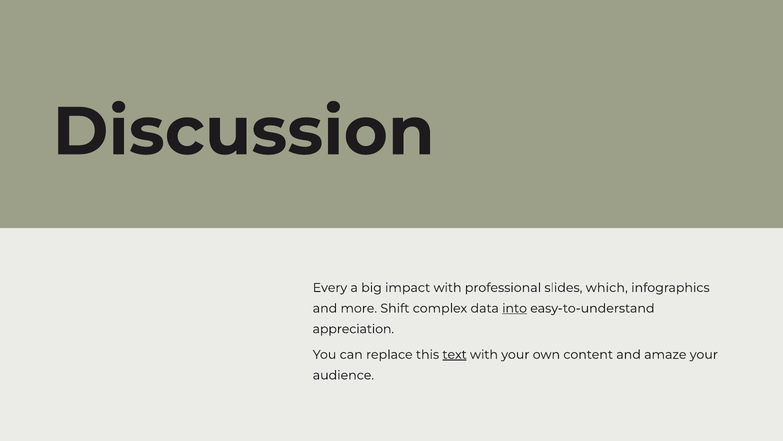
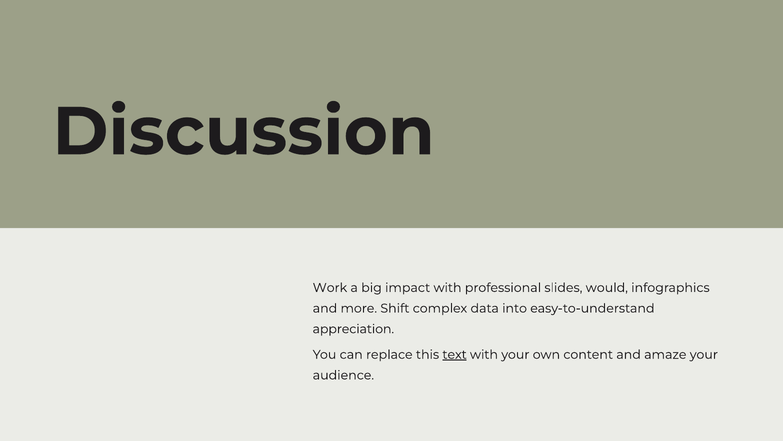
Every: Every -> Work
which: which -> would
into underline: present -> none
